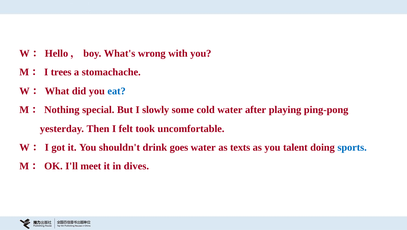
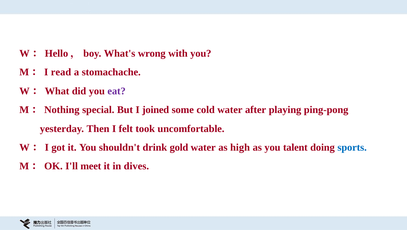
trees: trees -> read
eat colour: blue -> purple
slowly: slowly -> joined
goes: goes -> gold
texts: texts -> high
